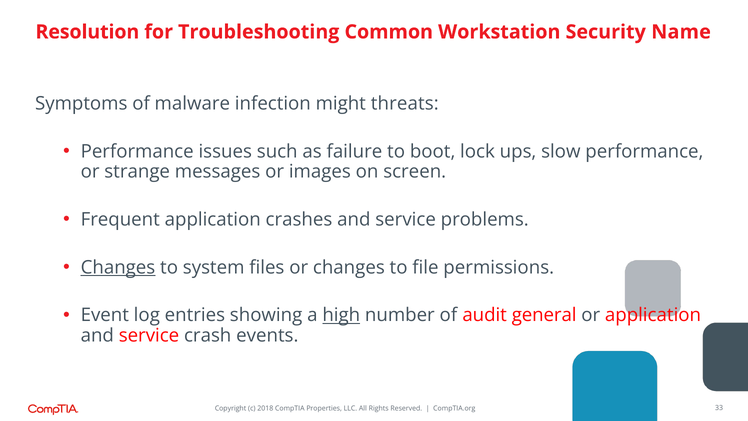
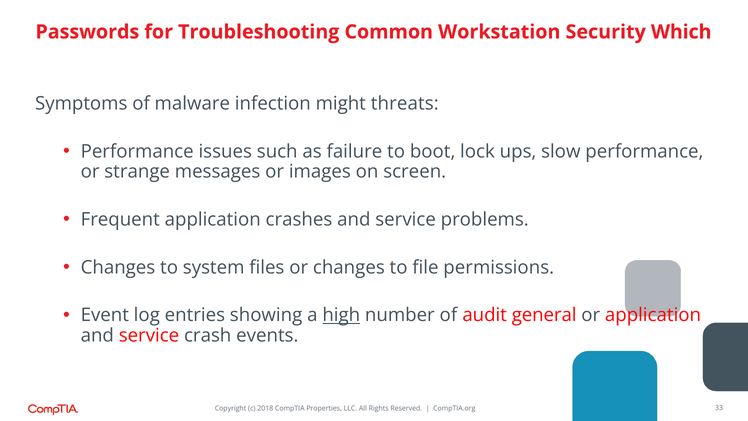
Resolution: Resolution -> Passwords
Name: Name -> Which
Changes at (118, 267) underline: present -> none
